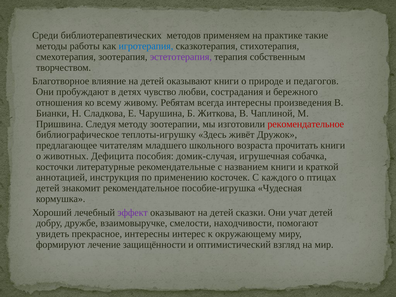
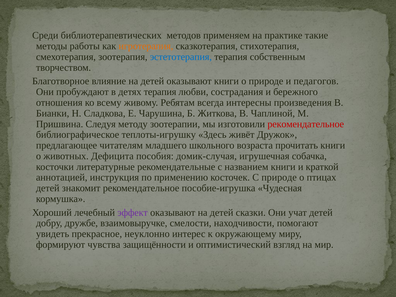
игротерапия colour: blue -> orange
эстетотерапия colour: purple -> blue
детях чувство: чувство -> терапия
С каждого: каждого -> природе
прекрасное интересны: интересны -> неуклонно
лечение: лечение -> чувства
